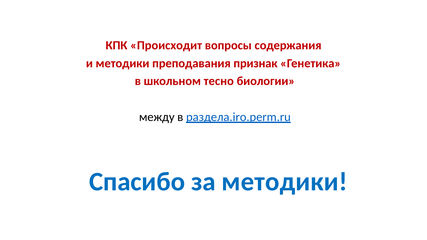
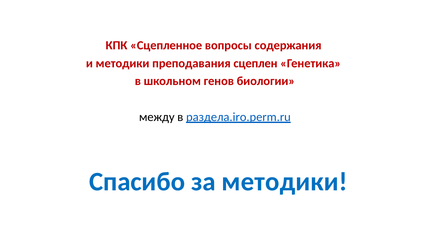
Происходит: Происходит -> Сцепленное
признак: признак -> сцеплен
тесно: тесно -> генов
